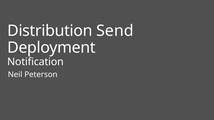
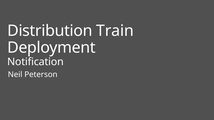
Send: Send -> Train
